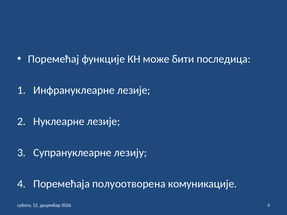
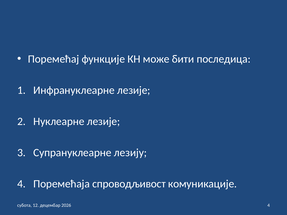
полуоотворена: полуоотворена -> спроводљивост
